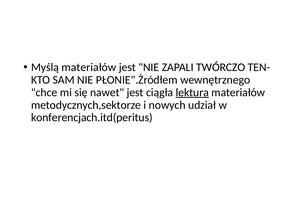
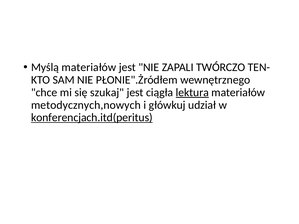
nawet: nawet -> szukaj
metodycznych,sektorze: metodycznych,sektorze -> metodycznych,nowych
nowych: nowych -> główkuj
konferencjach.itd(peritus underline: none -> present
